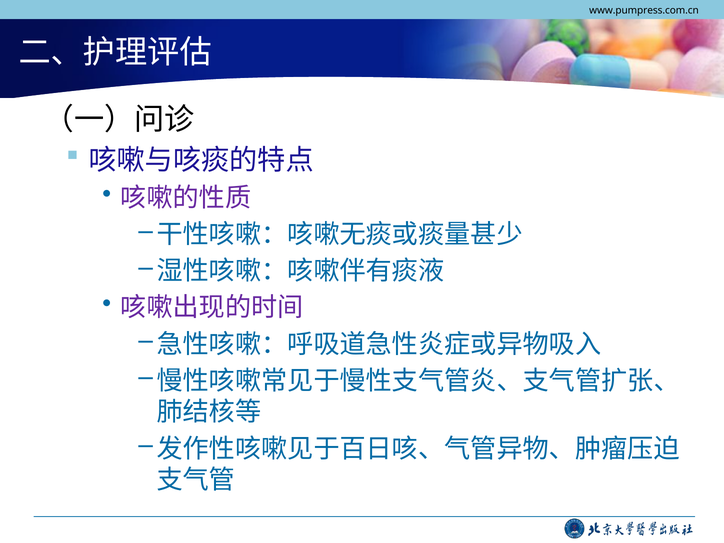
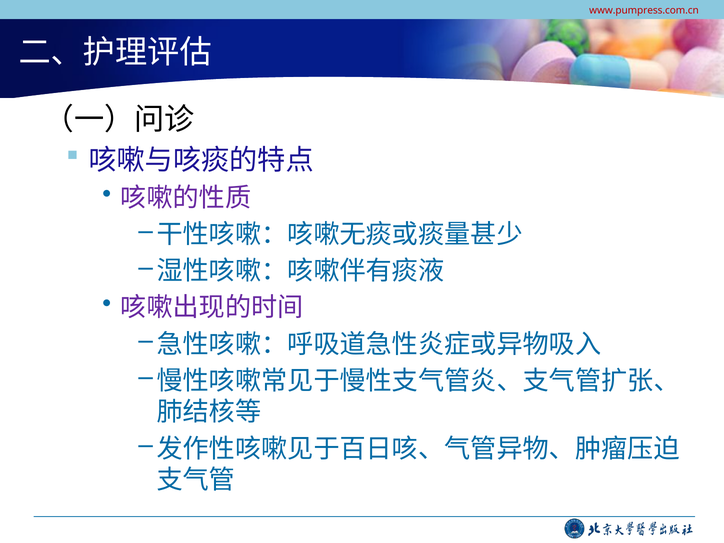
www.pumpress.com.cn colour: black -> red
